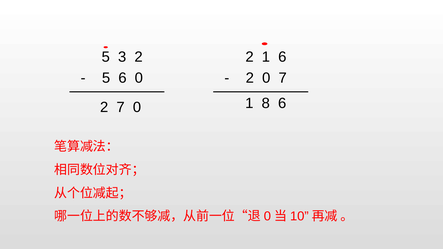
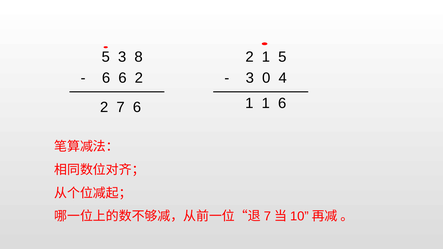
3 2: 2 -> 8
1 6: 6 -> 5
5 at (106, 78): 5 -> 6
6 0: 0 -> 2
2 at (250, 78): 2 -> 3
0 7: 7 -> 4
7 0: 0 -> 6
1 8: 8 -> 1
0 at (267, 217): 0 -> 7
